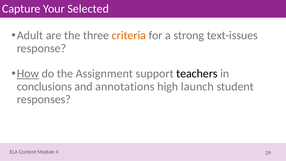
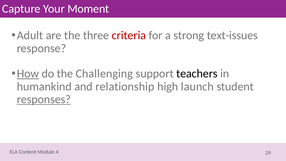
Selected: Selected -> Moment
criteria colour: orange -> red
Assignment: Assignment -> Challenging
conclusions: conclusions -> humankind
annotations: annotations -> relationship
responses underline: none -> present
